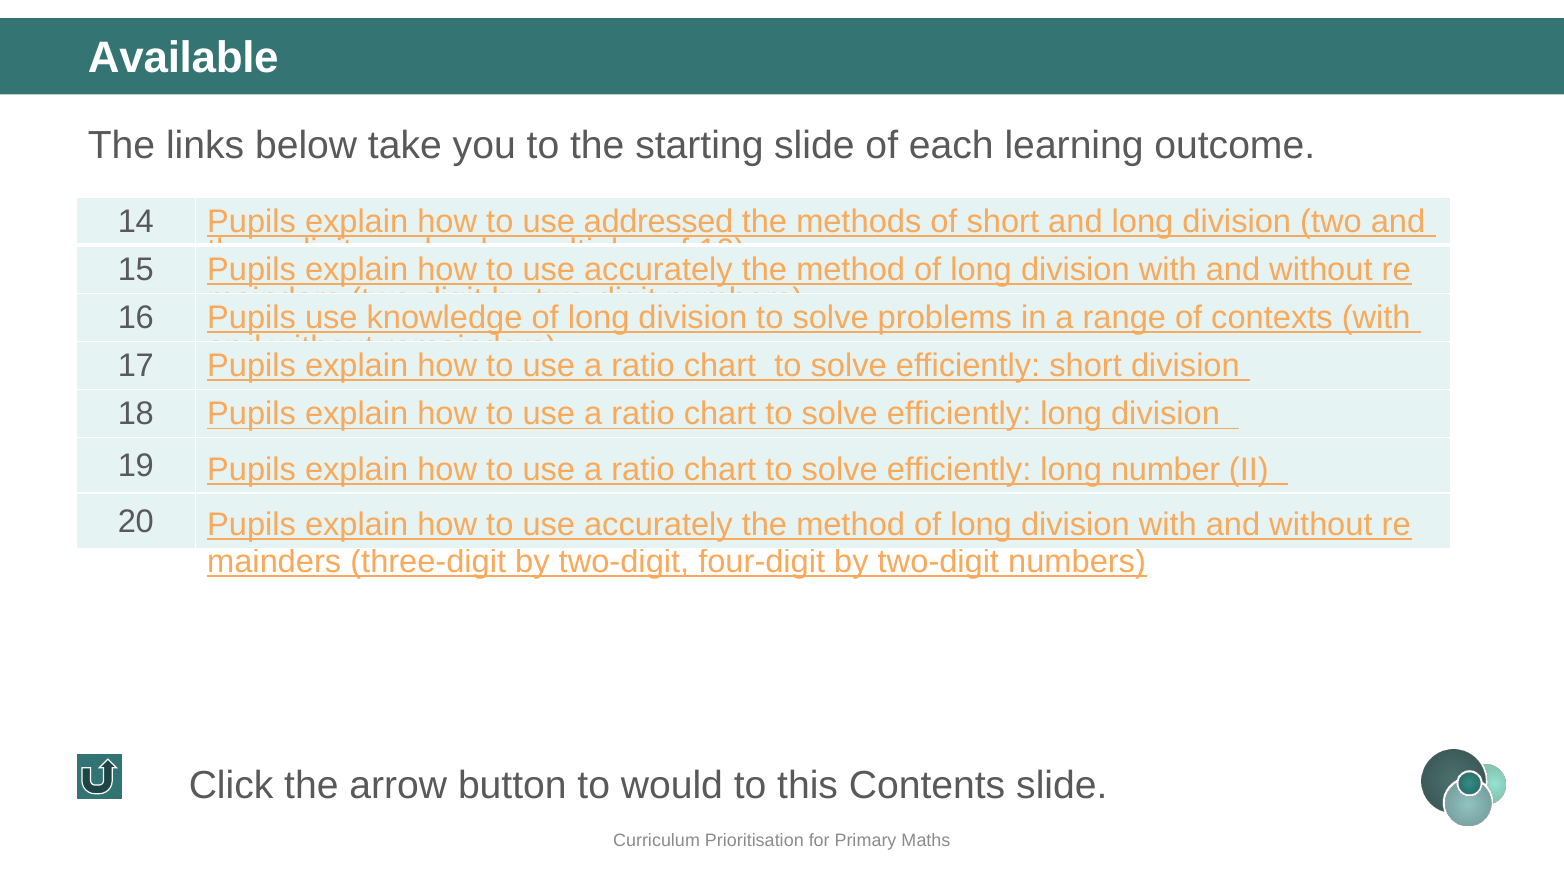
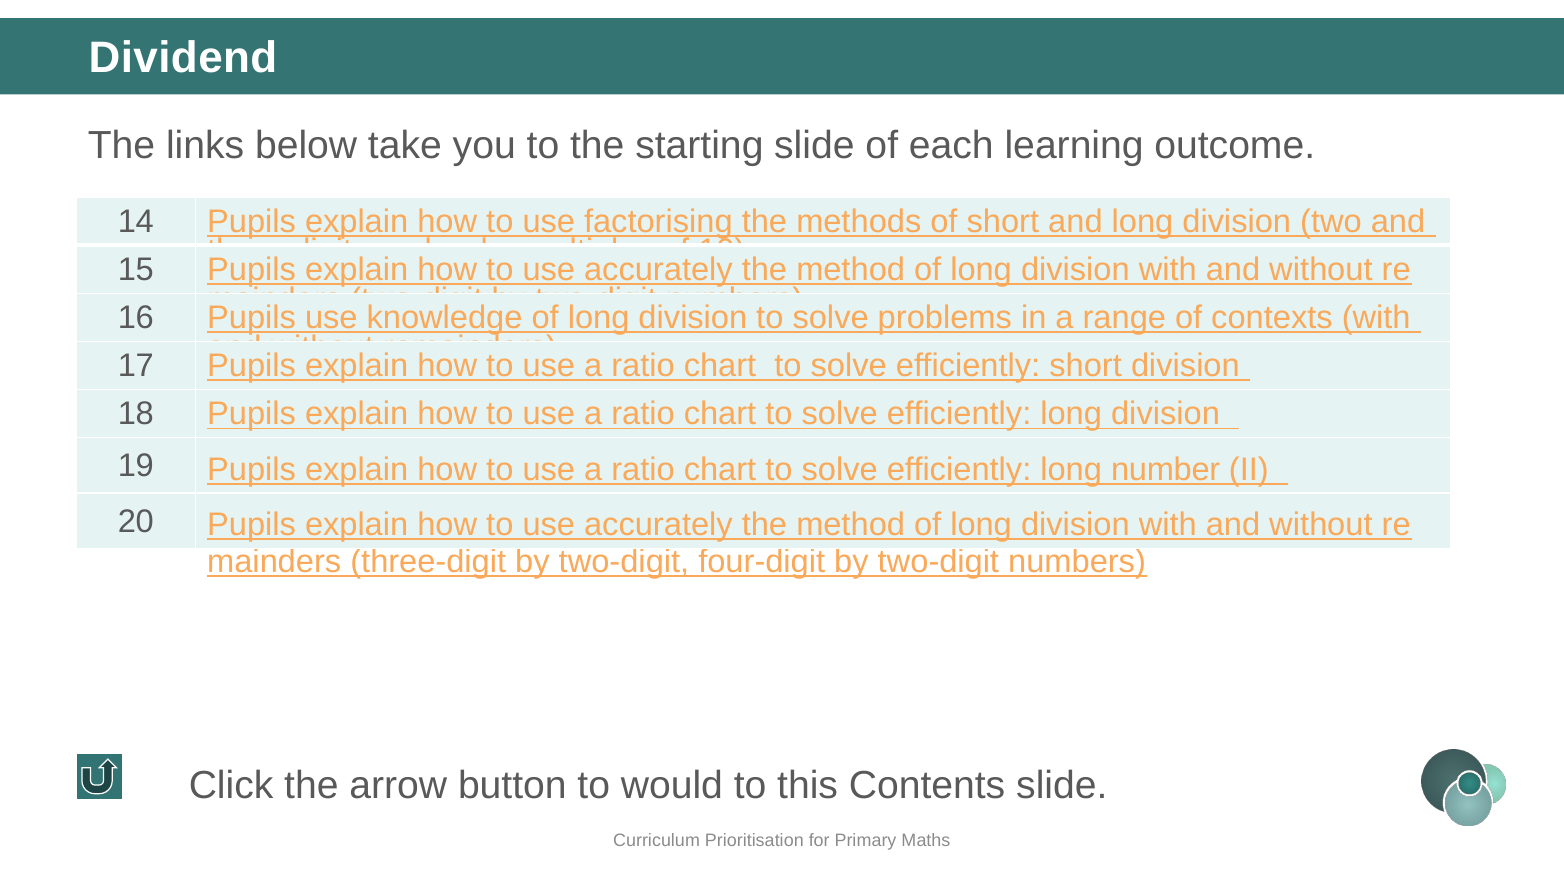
Available: Available -> Dividend
addressed: addressed -> factorising
